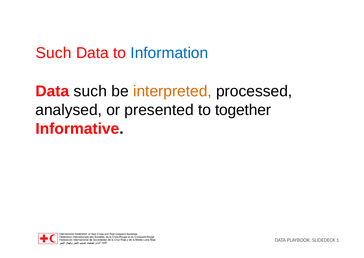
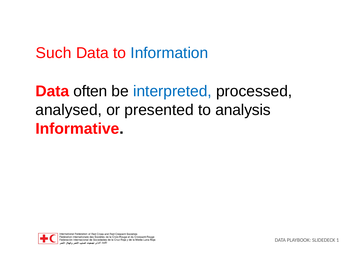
Data such: such -> often
interpreted colour: orange -> blue
together: together -> analysis
